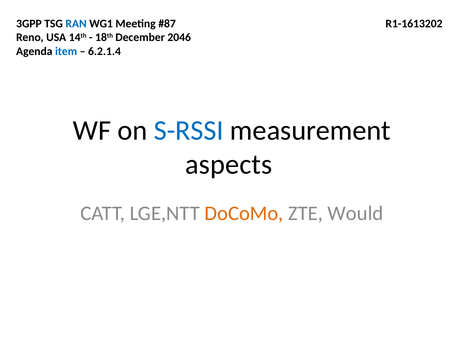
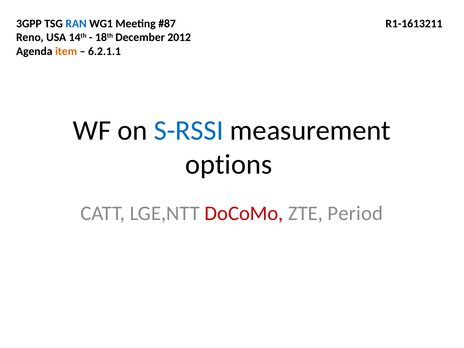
R1-1613202: R1-1613202 -> R1-1613211
2046: 2046 -> 2012
item colour: blue -> orange
6.2.1.4: 6.2.1.4 -> 6.2.1.1
aspects: aspects -> options
DoCoMo colour: orange -> red
Would: Would -> Period
